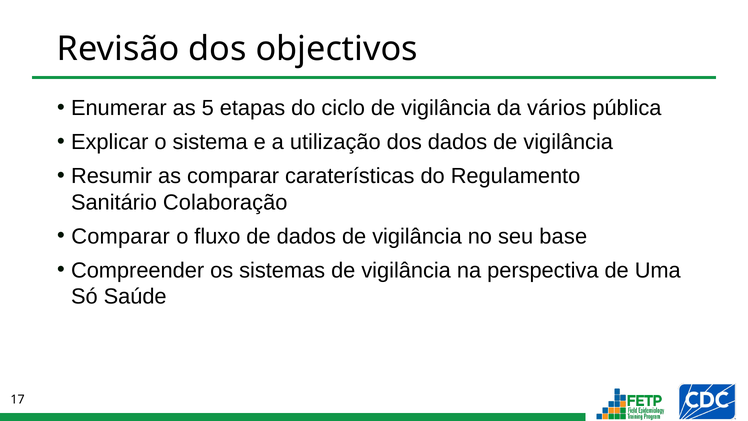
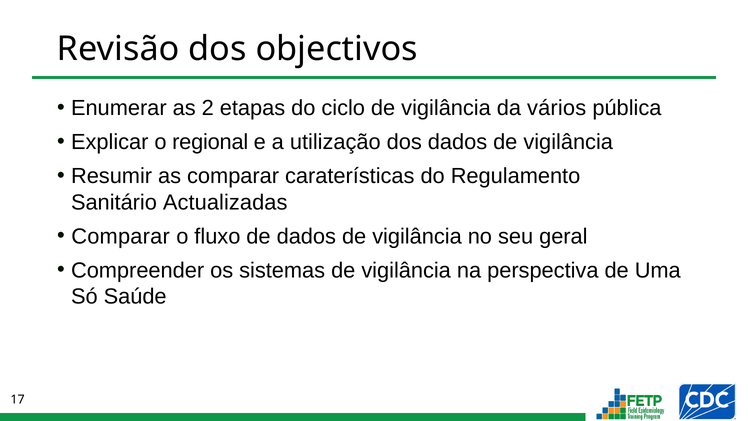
5: 5 -> 2
sistema: sistema -> regional
Colaboração: Colaboração -> Actualizadas
base: base -> geral
